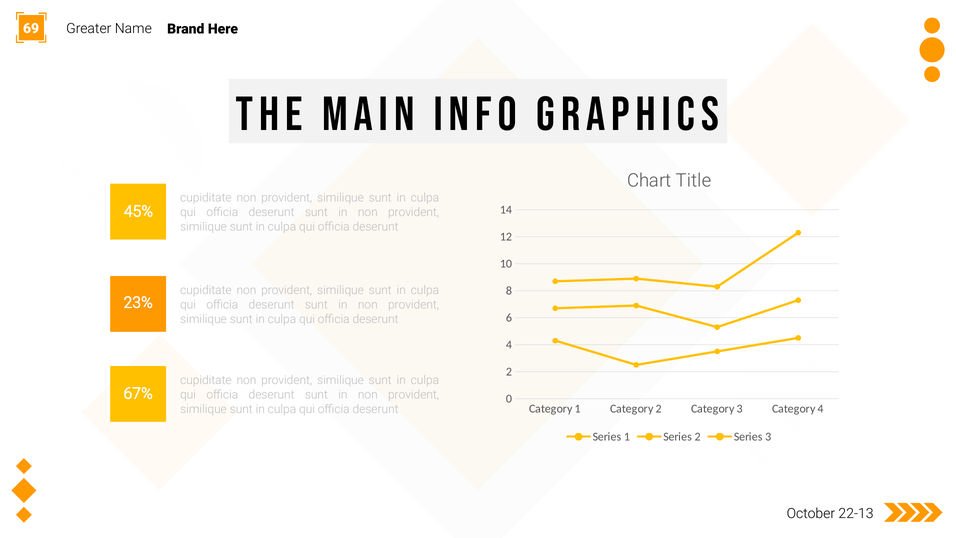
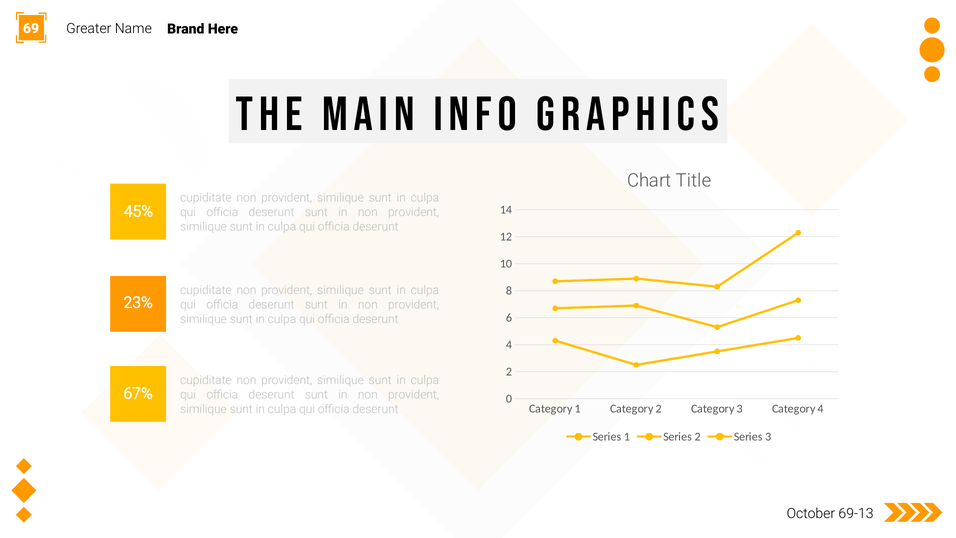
22-13: 22-13 -> 69-13
